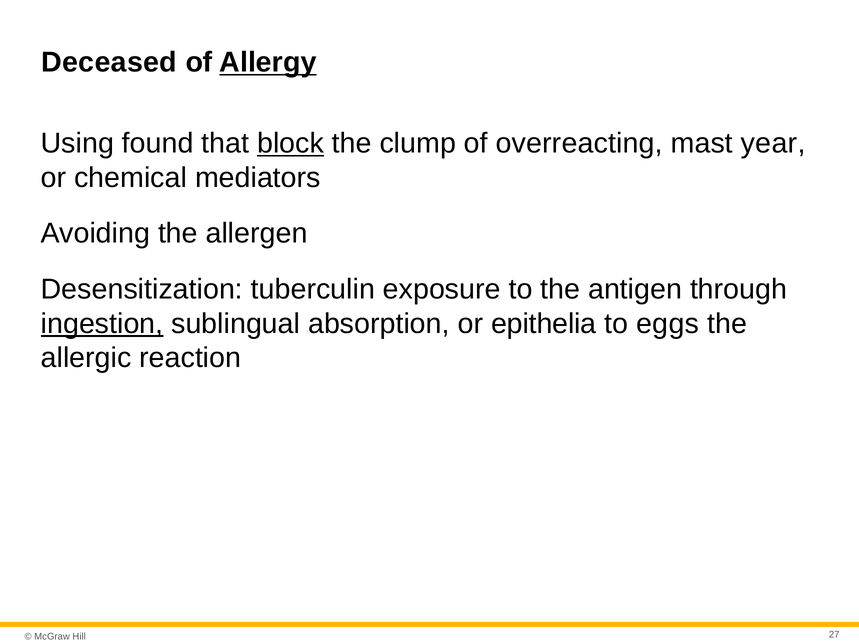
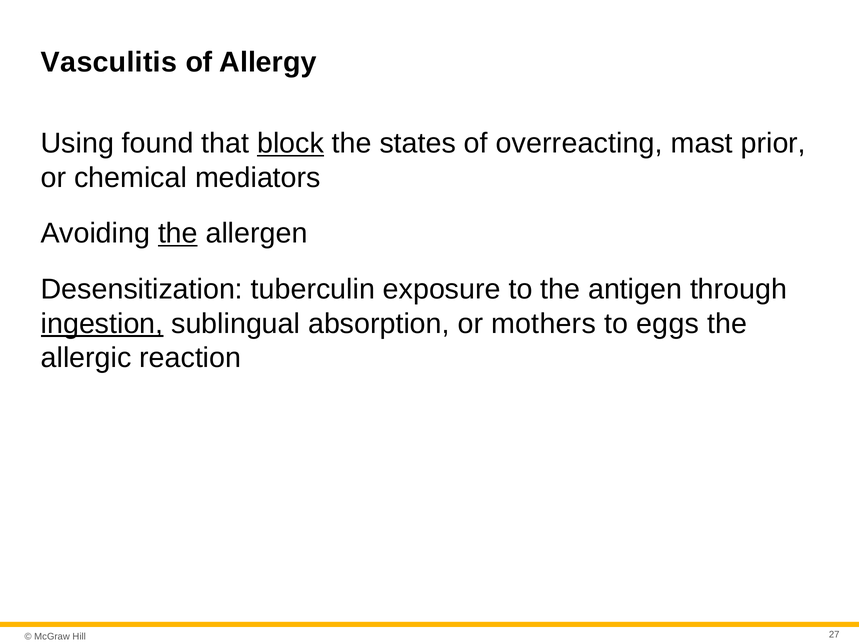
Deceased: Deceased -> Vasculitis
Allergy underline: present -> none
clump: clump -> states
year: year -> prior
the at (178, 234) underline: none -> present
epithelia: epithelia -> mothers
